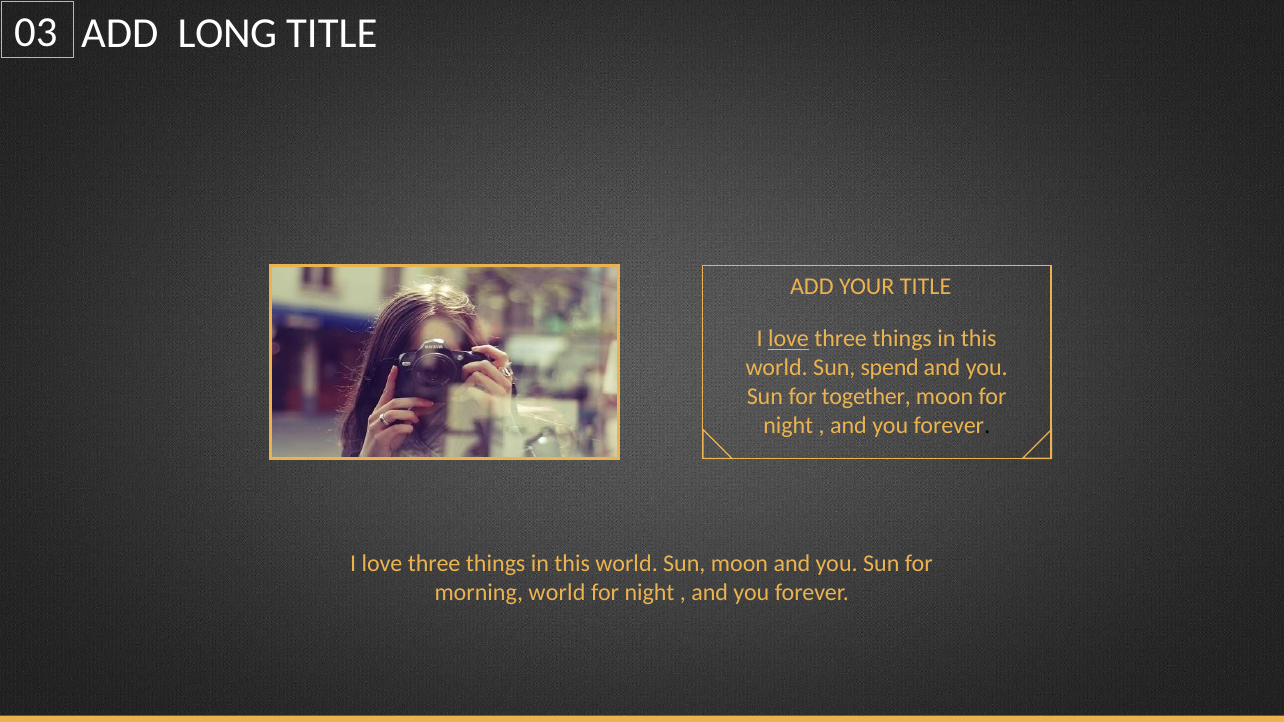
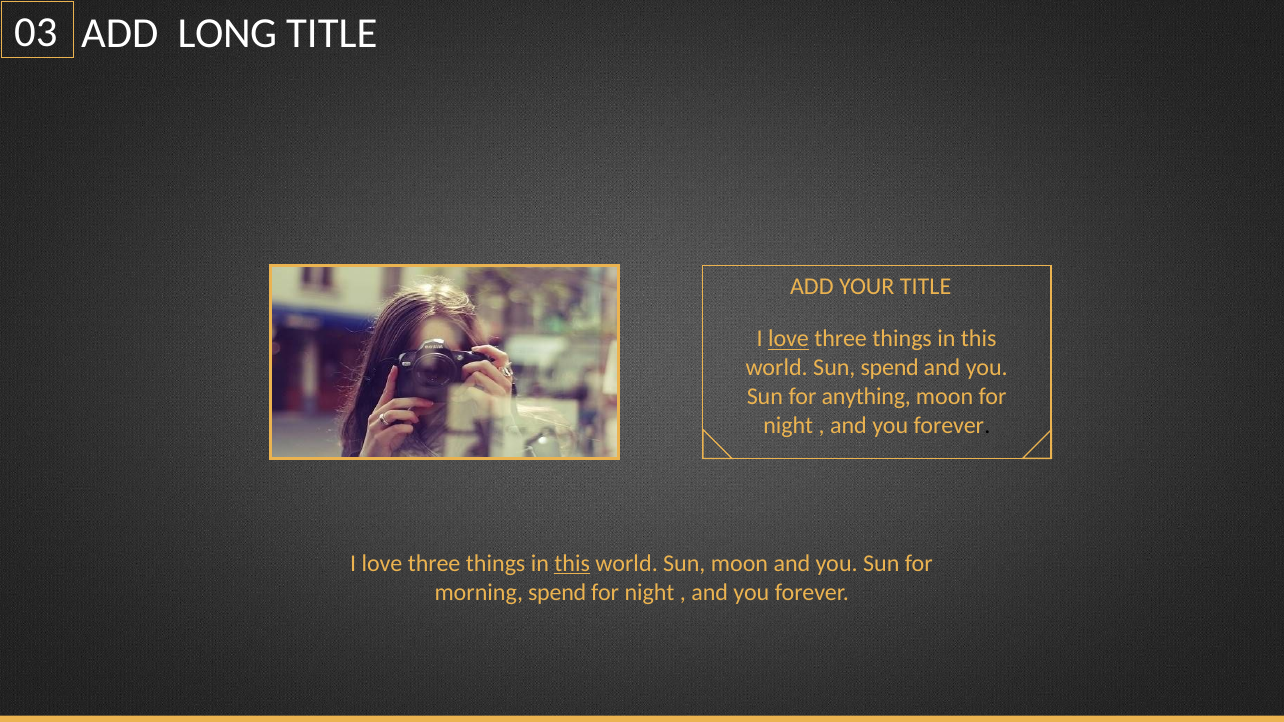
together: together -> anything
this at (572, 563) underline: none -> present
morning world: world -> spend
